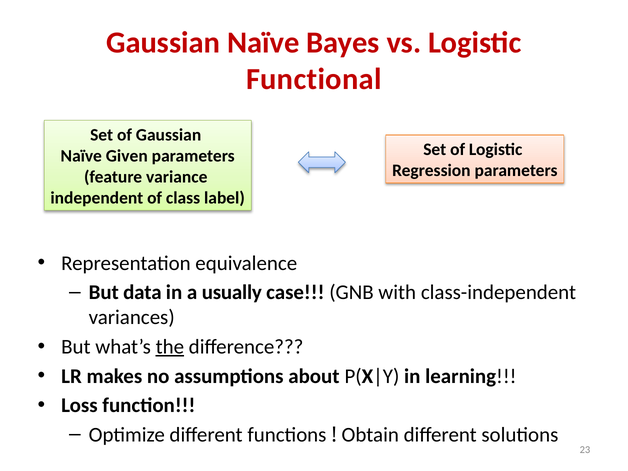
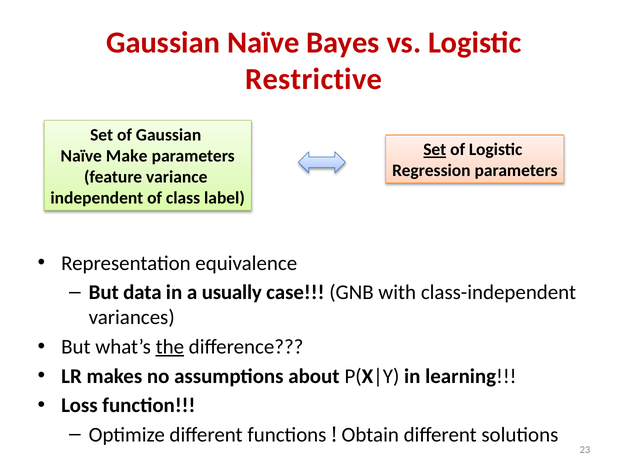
Functional: Functional -> Restrictive
Set at (435, 150) underline: none -> present
Given: Given -> Make
